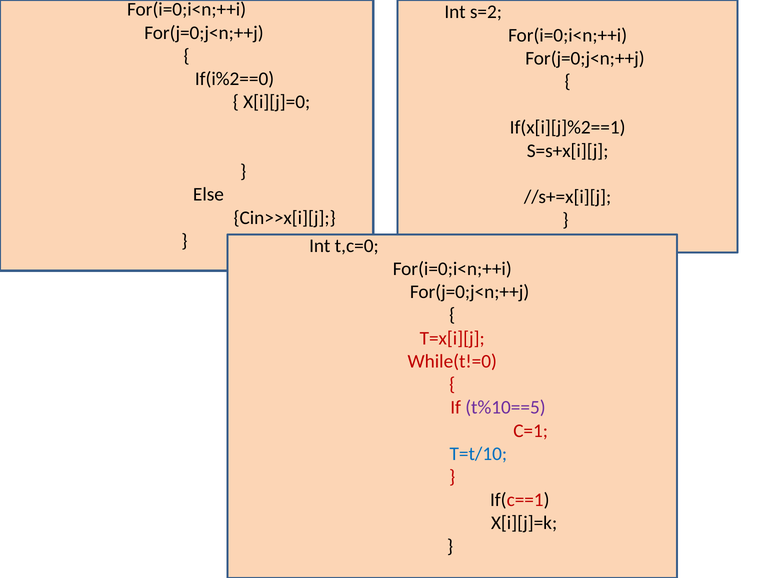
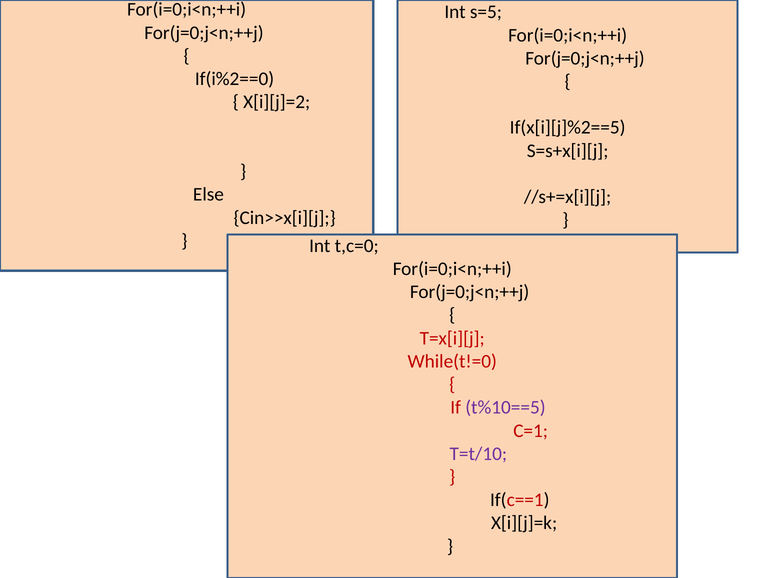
s=2: s=2 -> s=5
X[i][j]=0: X[i][j]=0 -> X[i][j]=2
If(x[i][j]%2==1: If(x[i][j]%2==1 -> If(x[i][j]%2==5
T=t/10 colour: blue -> purple
